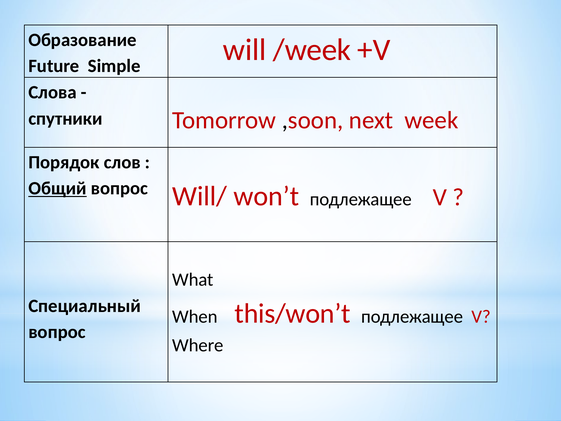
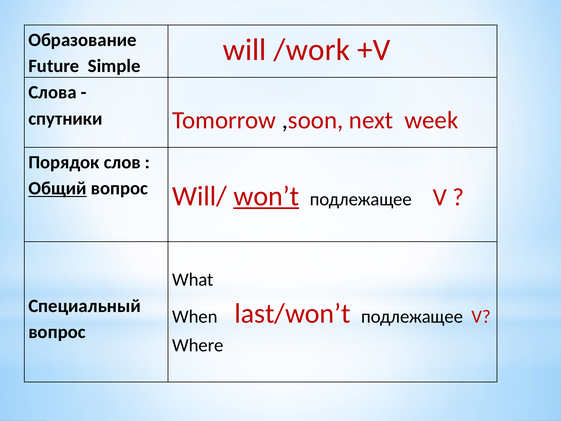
/week: /week -> /work
won’t underline: none -> present
this/won’t: this/won’t -> last/won’t
